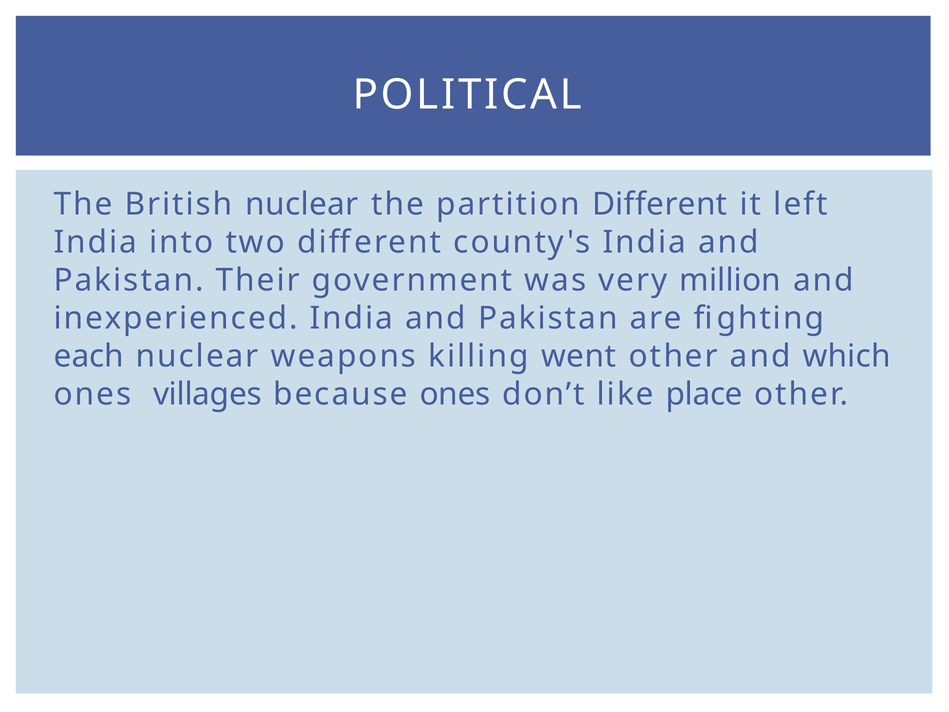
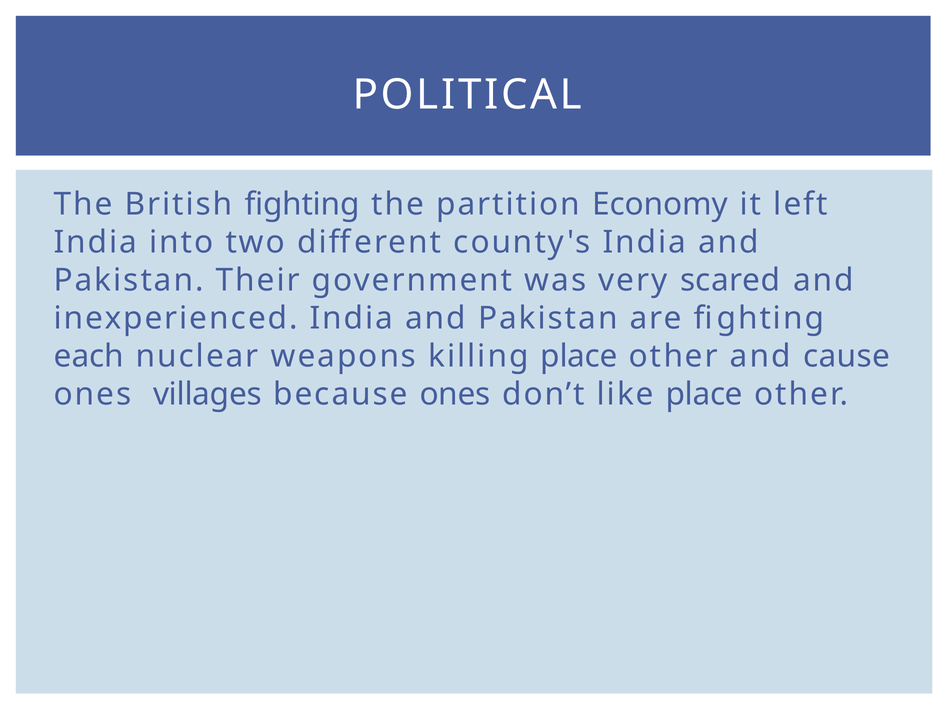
British nuclear: nuclear -> fighting
partition Different: Different -> Economy
million: million -> scared
killing went: went -> place
which: which -> cause
